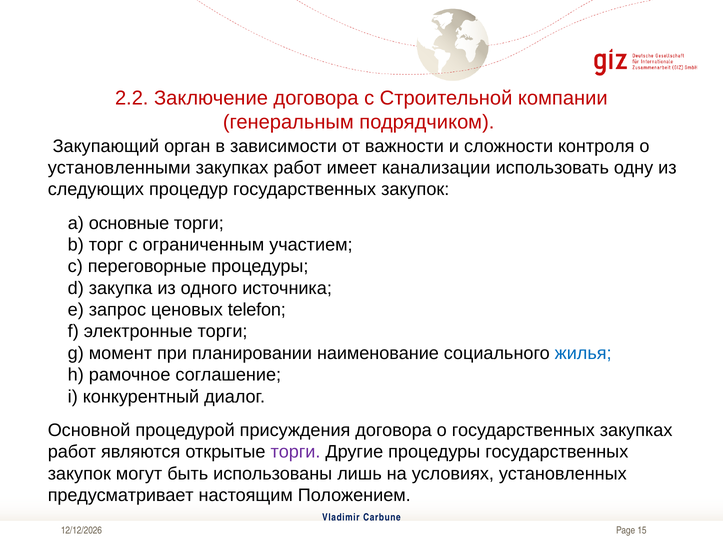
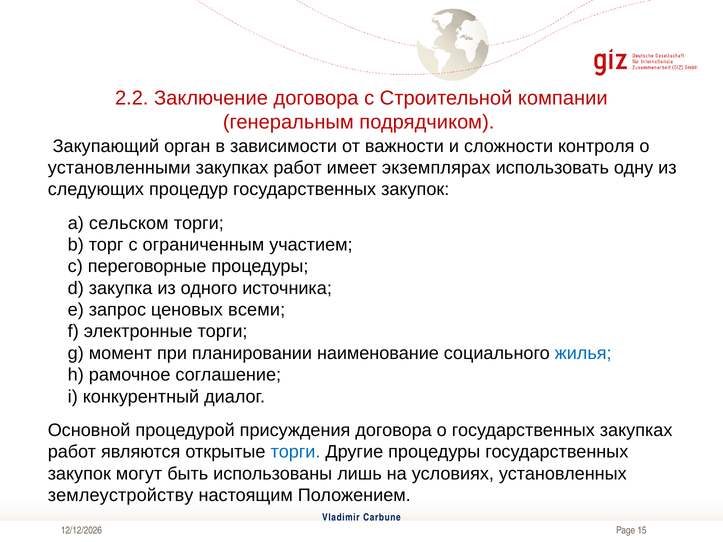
канализации: канализации -> экземплярах
основные: основные -> сельском
telefon: telefon -> всеми
торги at (295, 452) colour: purple -> blue
предусматривает: предусматривает -> землеустройству
